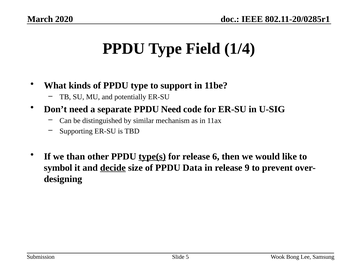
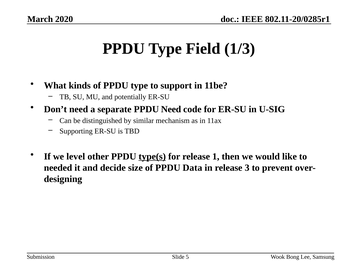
1/4: 1/4 -> 1/3
than: than -> level
6: 6 -> 1
symbol: symbol -> needed
decide underline: present -> none
9: 9 -> 3
